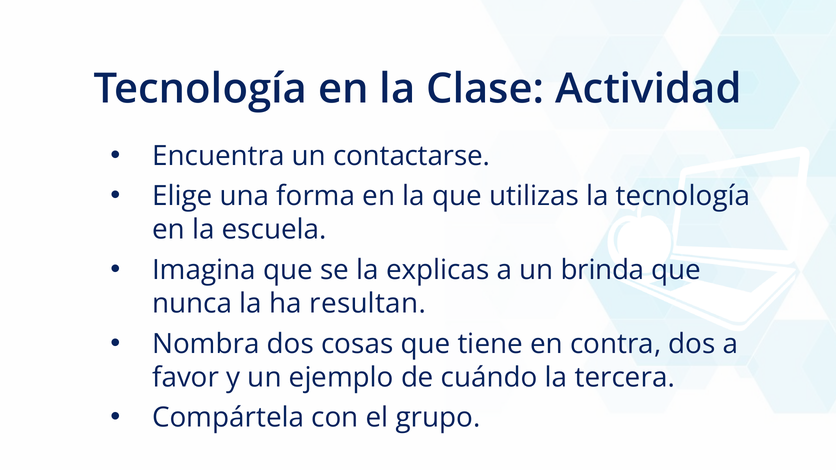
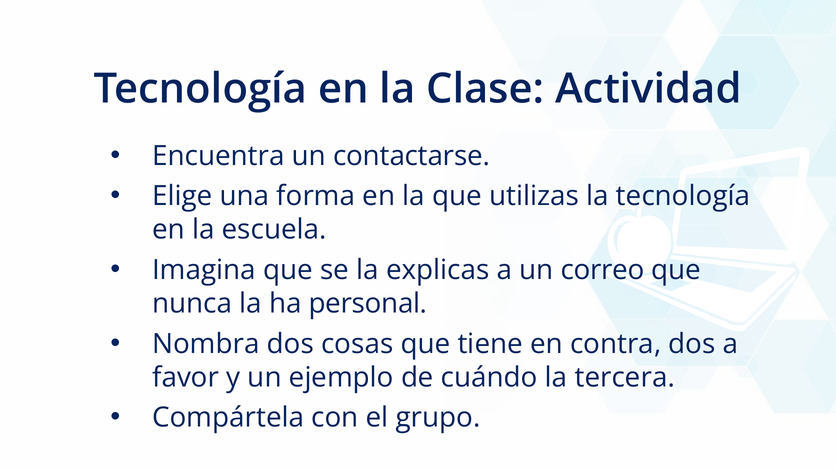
brinda: brinda -> correo
resultan: resultan -> personal
